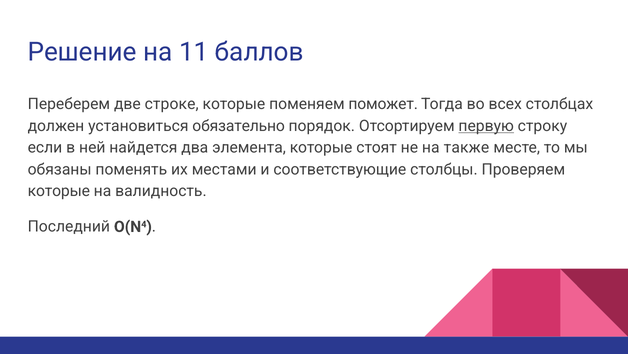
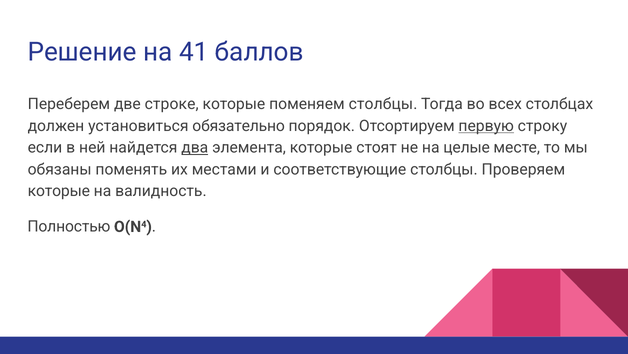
11: 11 -> 41
поменяем поможет: поможет -> столбцы
два underline: none -> present
также: также -> целые
Последний: Последний -> Полностью
